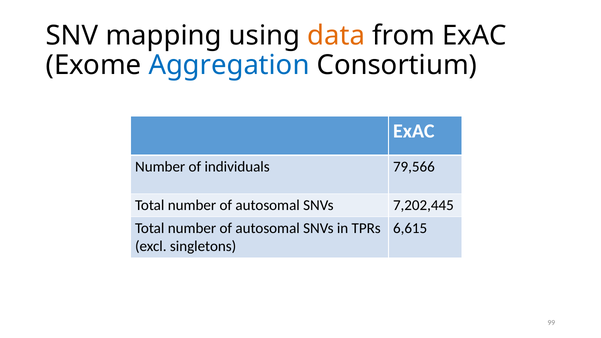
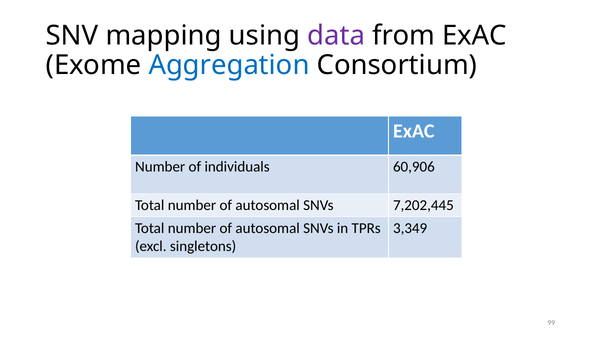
data colour: orange -> purple
79,566: 79,566 -> 60,906
6,615: 6,615 -> 3,349
